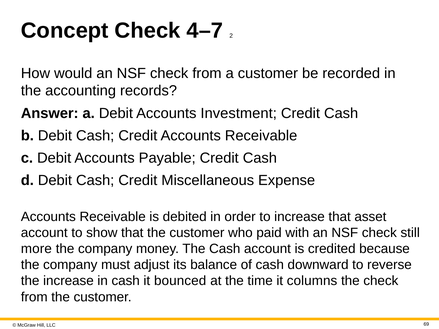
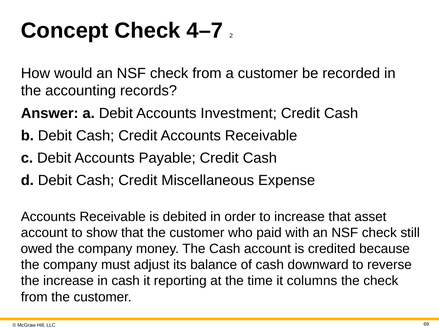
more: more -> owed
bounced: bounced -> reporting
